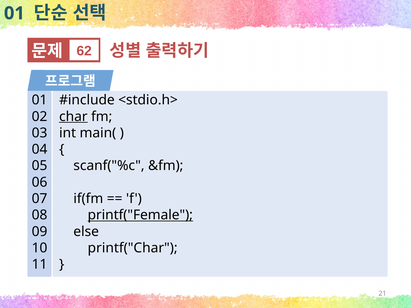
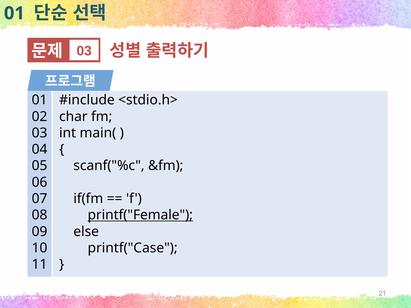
62 at (84, 51): 62 -> 03
char underline: present -> none
printf("Char: printf("Char -> printf("Case
